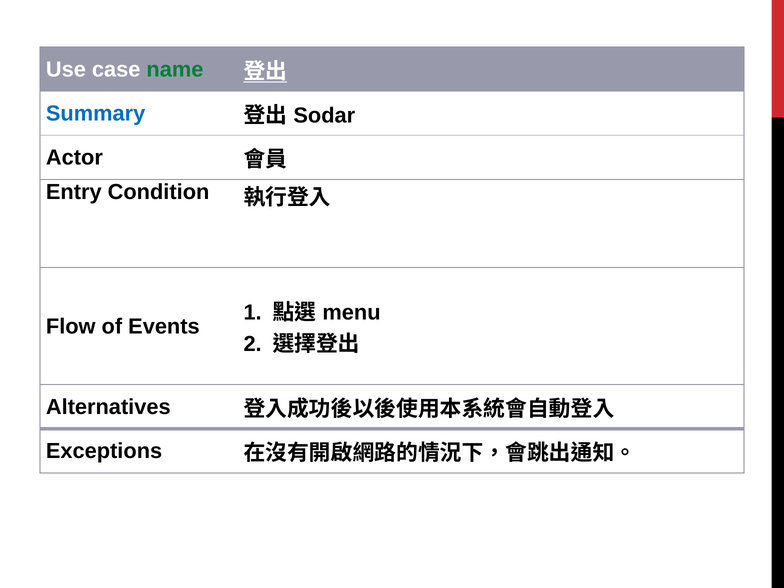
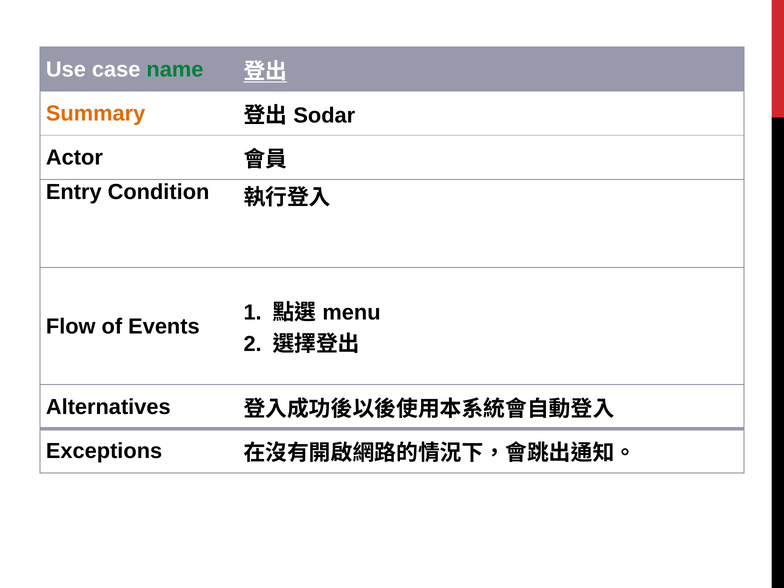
Summary colour: blue -> orange
